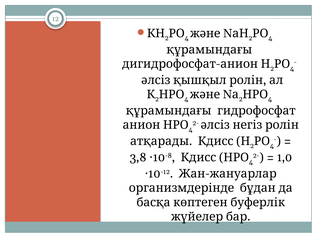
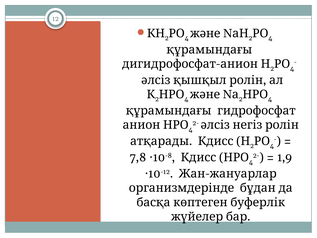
3,8: 3,8 -> 7,8
1,0: 1,0 -> 1,9
